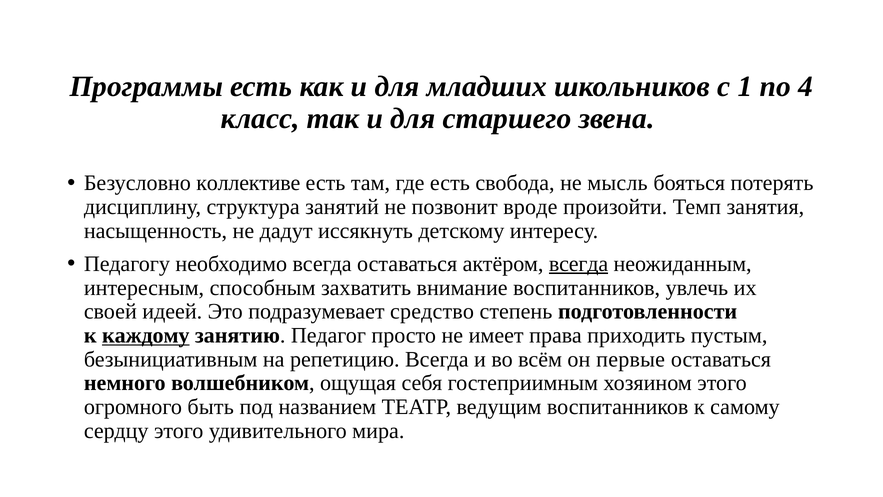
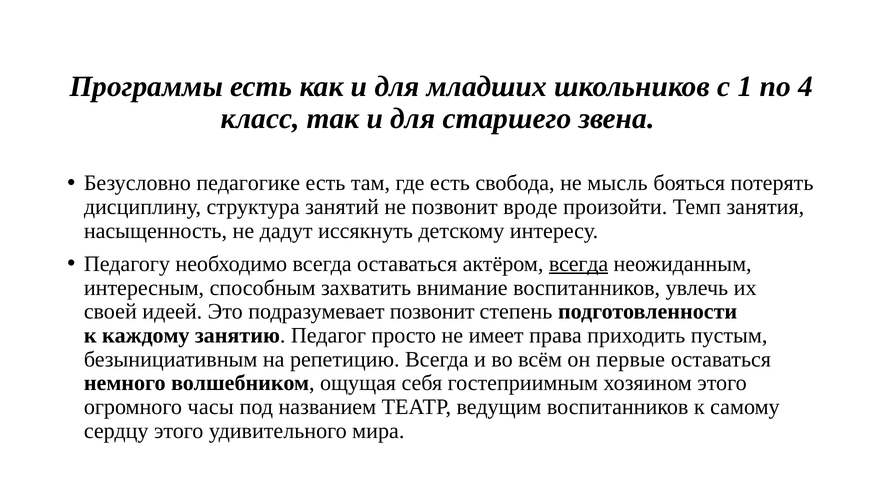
коллективе: коллективе -> педагогике
подразумевает средство: средство -> позвонит
каждому underline: present -> none
быть: быть -> часы
